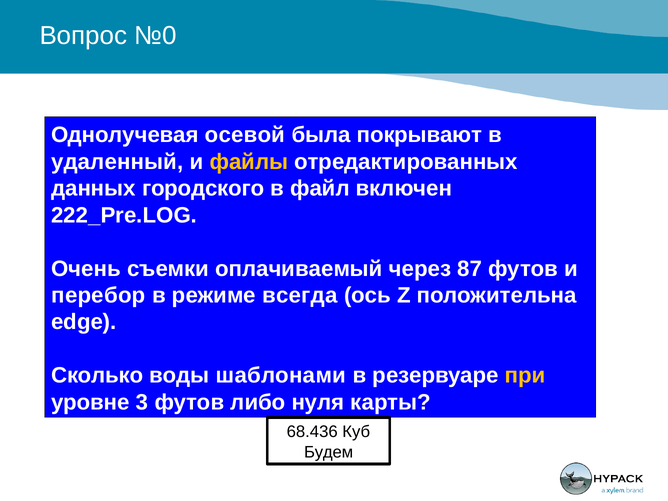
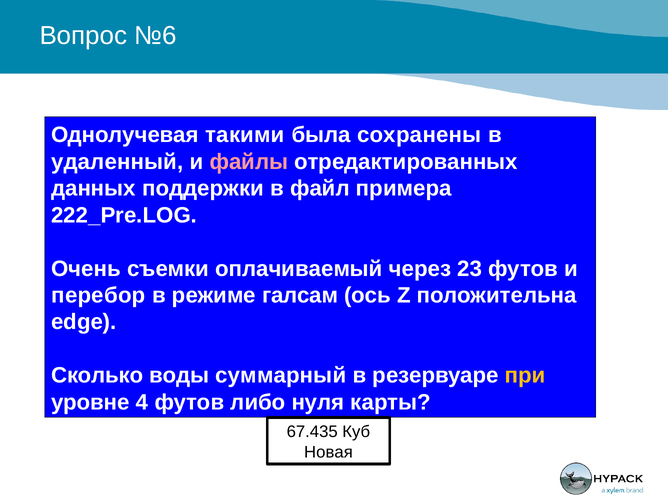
№0: №0 -> №6
осевой: осевой -> такими
покрывают: покрывают -> сохранены
файлы colour: yellow -> pink
городского: городского -> поддержки
включен: включен -> примера
87: 87 -> 23
всегда: всегда -> галсам
шаблонами: шаблонами -> суммарный
3: 3 -> 4
68.436: 68.436 -> 67.435
Будем: Будем -> Новая
